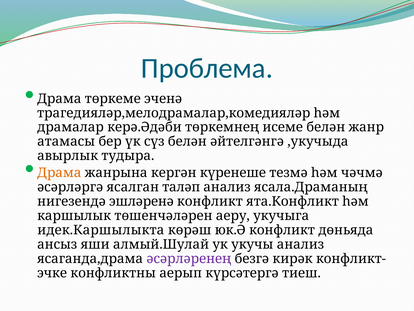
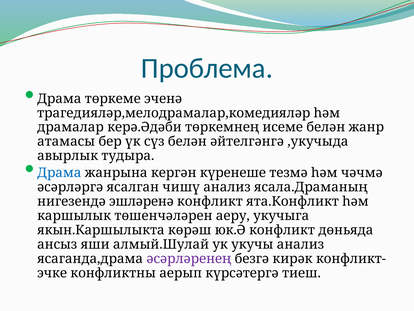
Драма at (59, 173) colour: orange -> blue
таләп: таләп -> чишү
идек.Каршылыкта: идек.Каршылыкта -> якын.Каршылыкта
